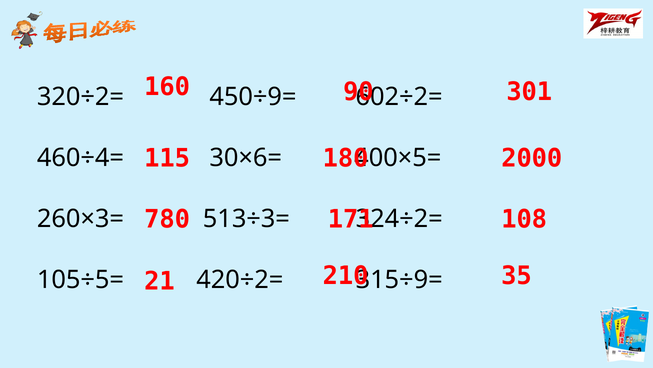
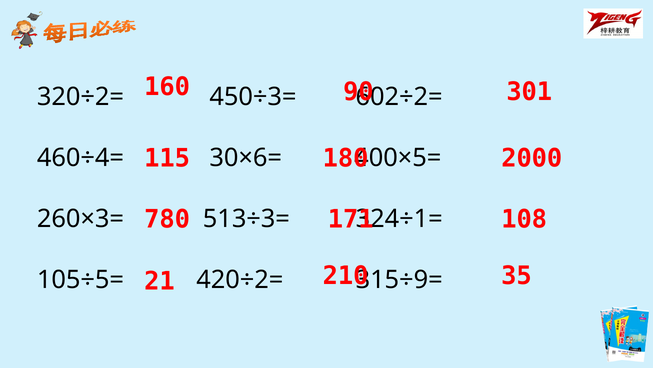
450÷9=: 450÷9= -> 450÷3=
324÷2=: 324÷2= -> 324÷1=
